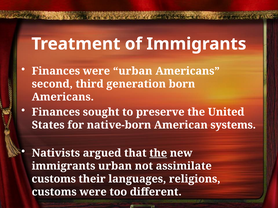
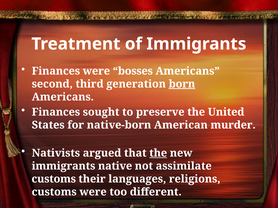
were urban: urban -> bosses
born underline: none -> present
systems: systems -> murder
immigrants urban: urban -> native
